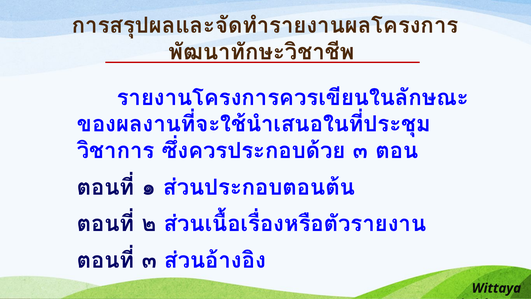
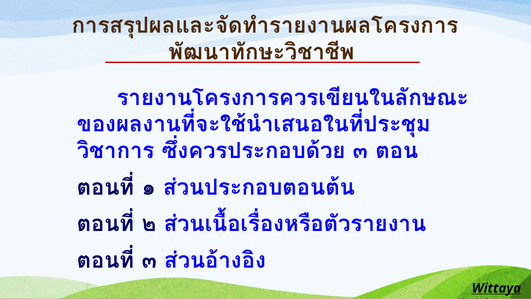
Wittaya underline: none -> present
